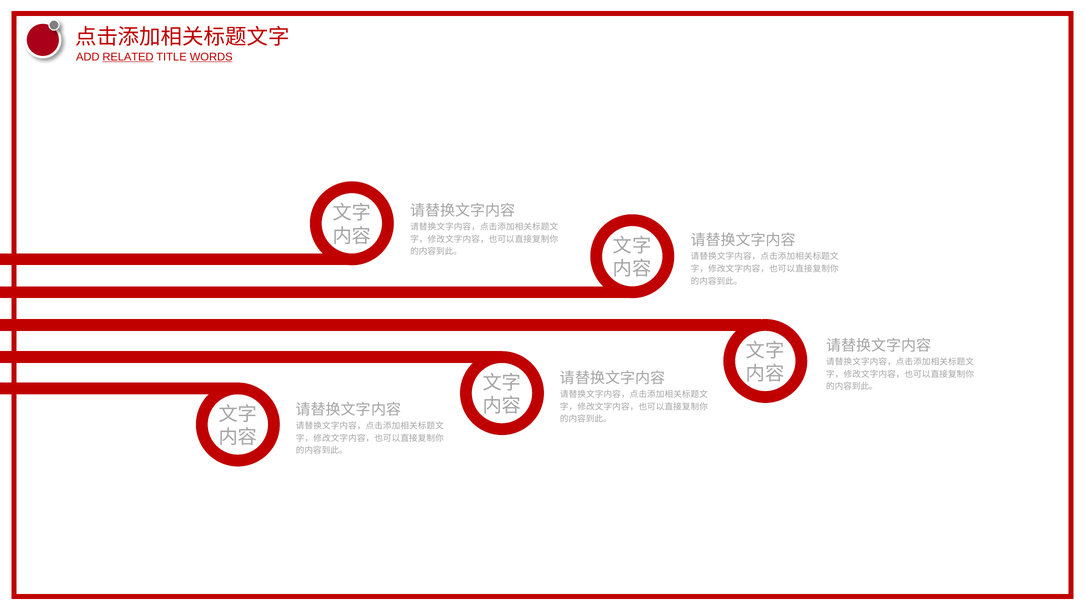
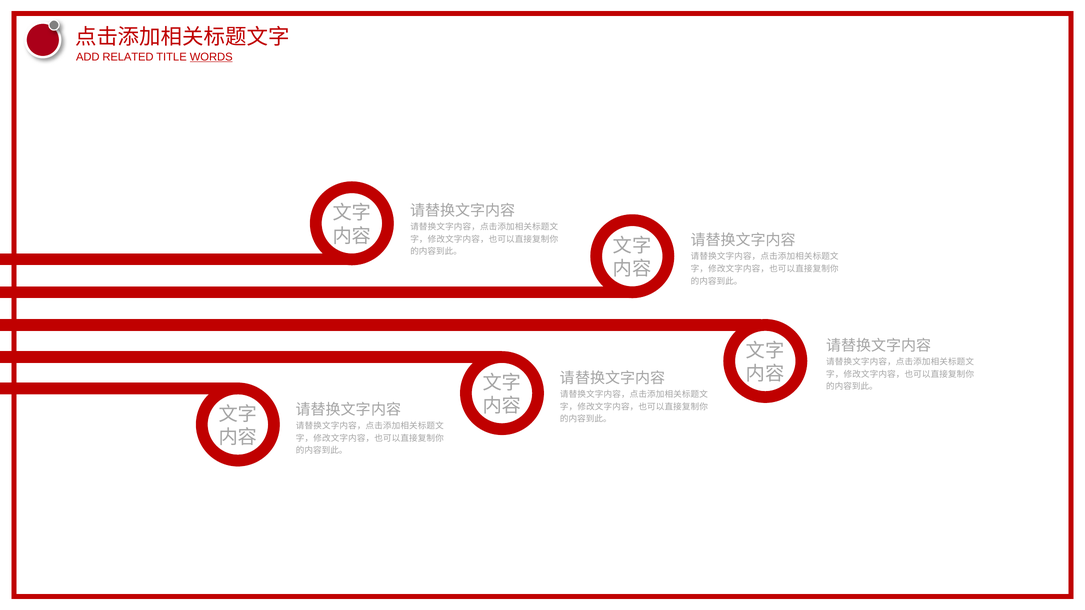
RELATED underline: present -> none
